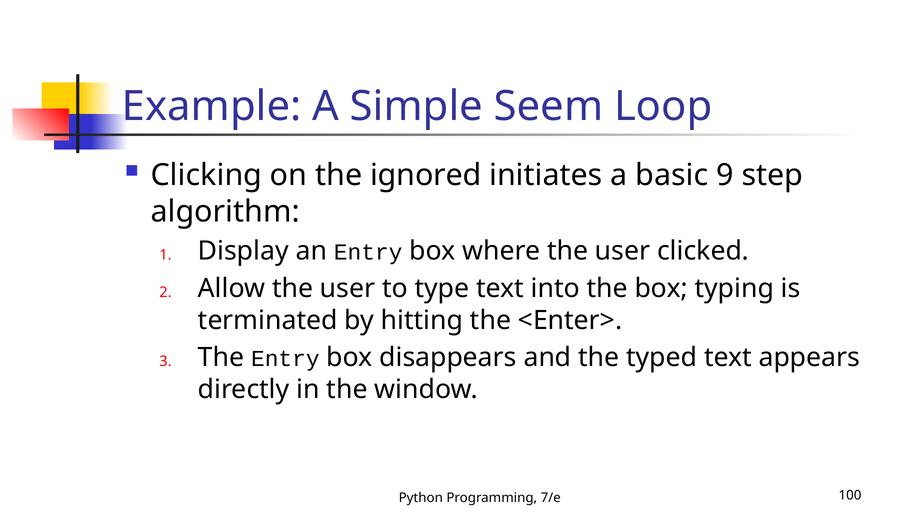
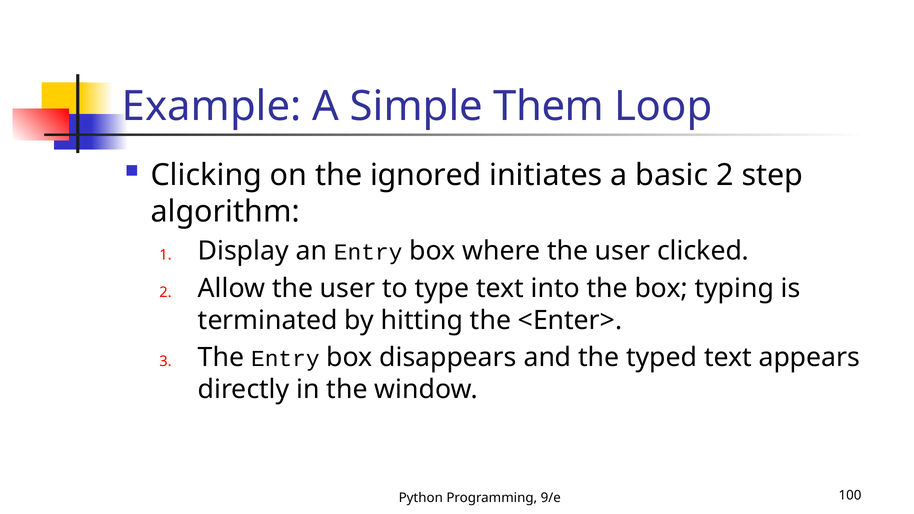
Seem: Seem -> Them
basic 9: 9 -> 2
7/e: 7/e -> 9/e
